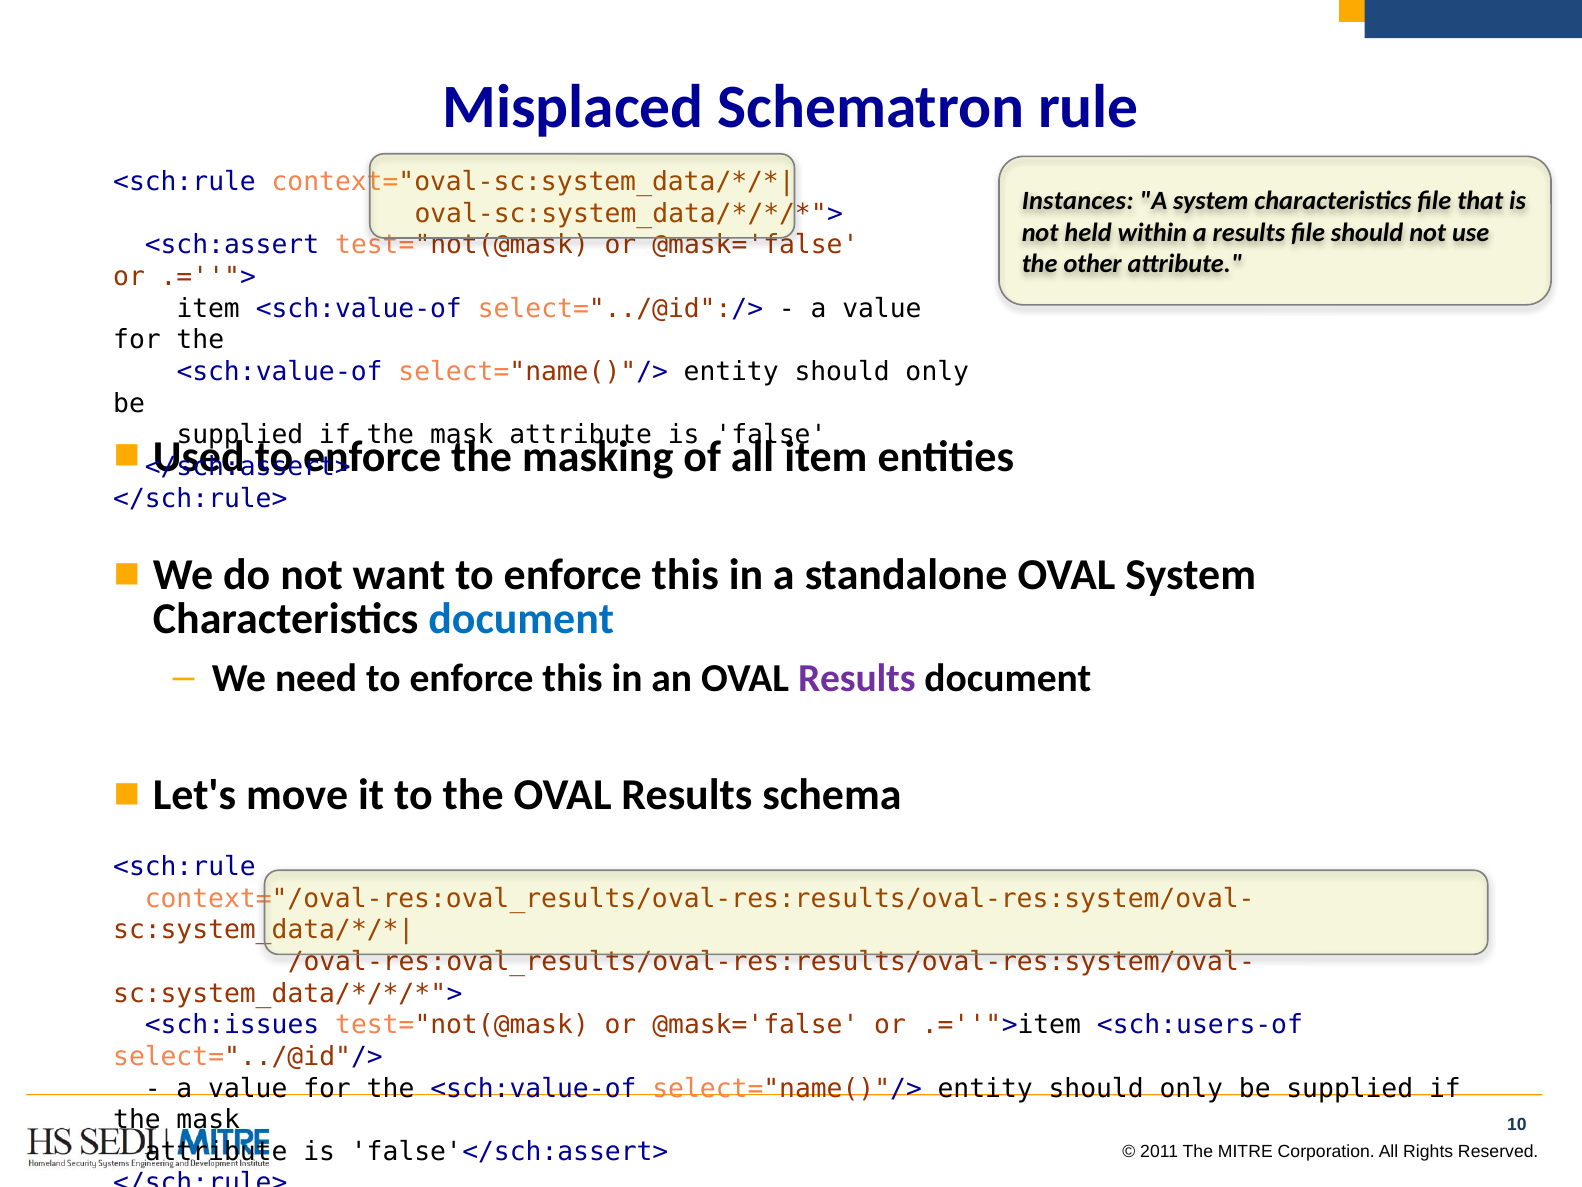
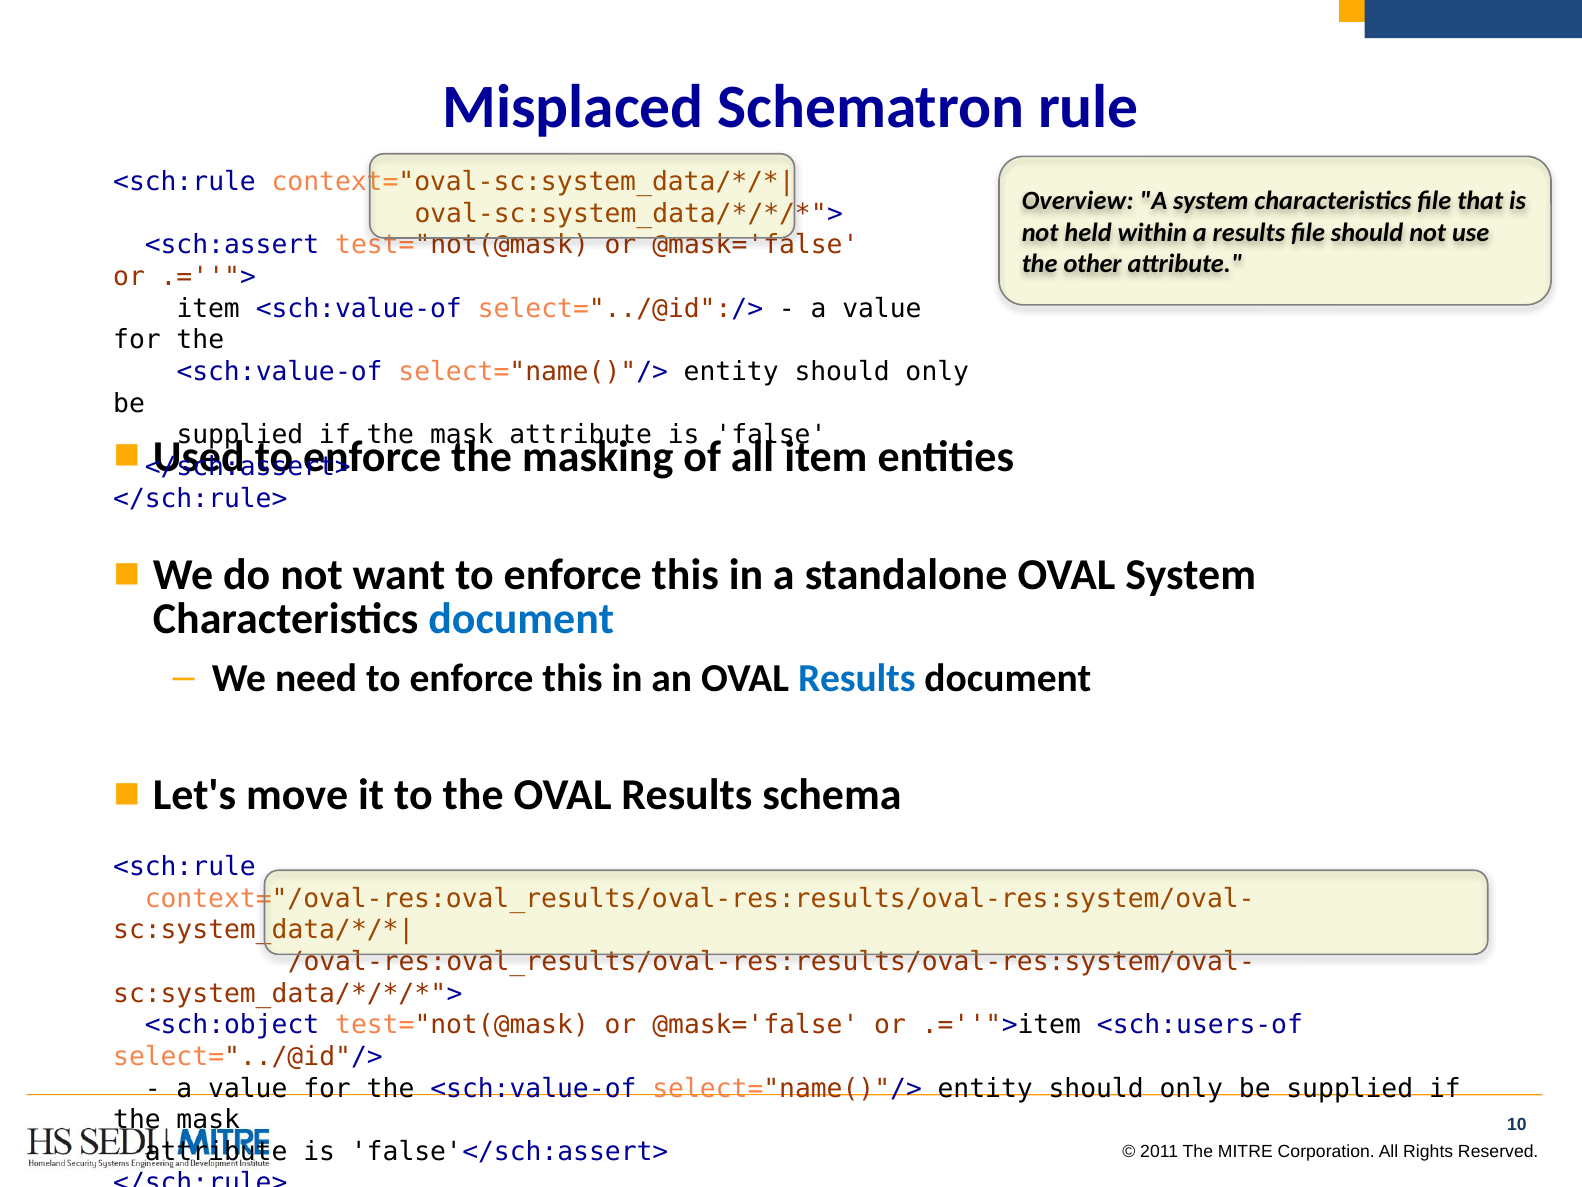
Instances: Instances -> Overview
Results at (857, 679) colour: purple -> blue
<sch:issues: <sch:issues -> <sch:object
